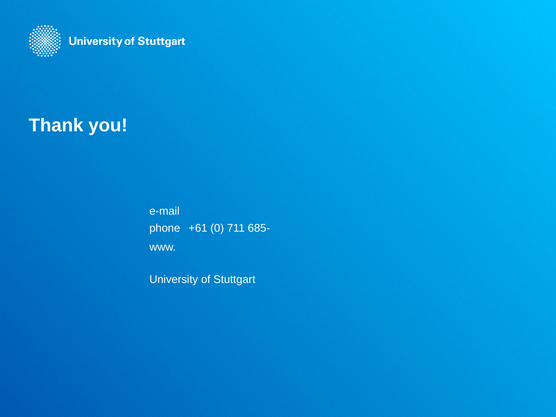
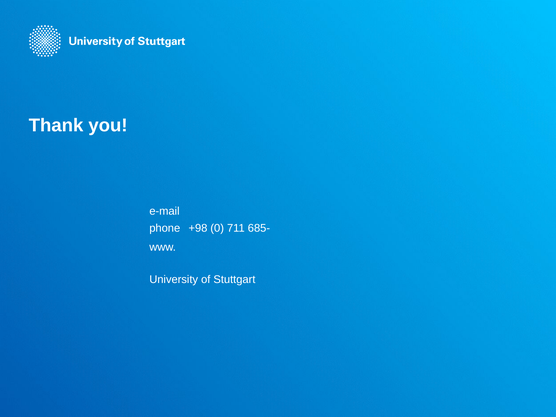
+61: +61 -> +98
